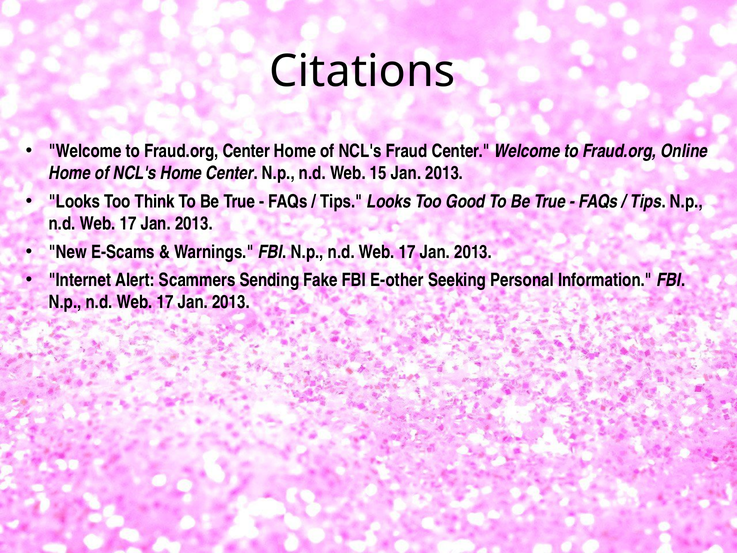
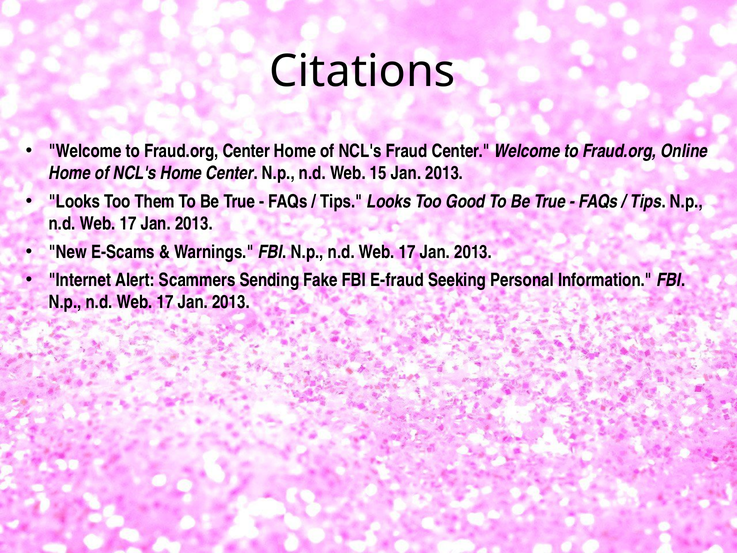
Think: Think -> Them
E-other: E-other -> E-fraud
